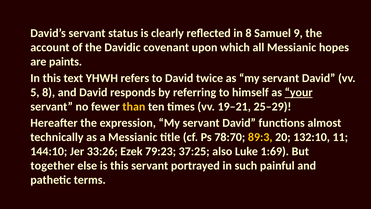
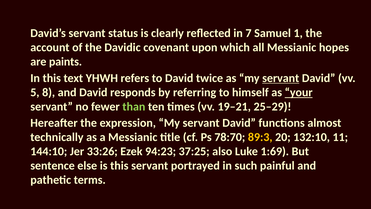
in 8: 8 -> 7
9: 9 -> 1
servant at (281, 78) underline: none -> present
than colour: yellow -> light green
79:23: 79:23 -> 94:23
together: together -> sentence
